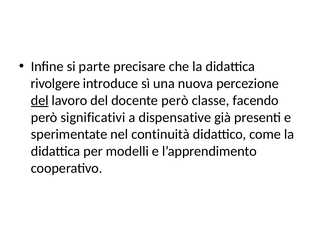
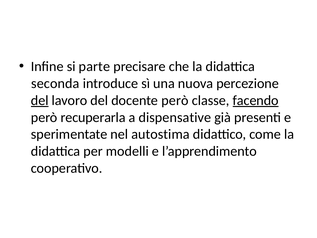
rivolgere: rivolgere -> seconda
facendo underline: none -> present
significativi: significativi -> recuperarla
continuità: continuità -> autostima
